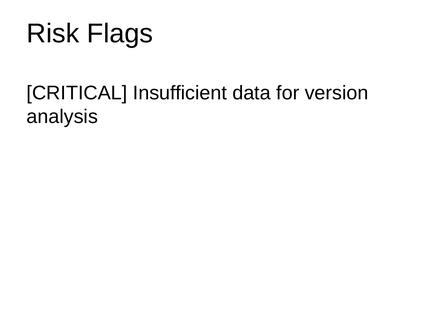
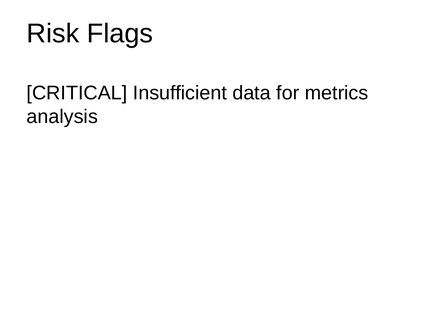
version: version -> metrics
